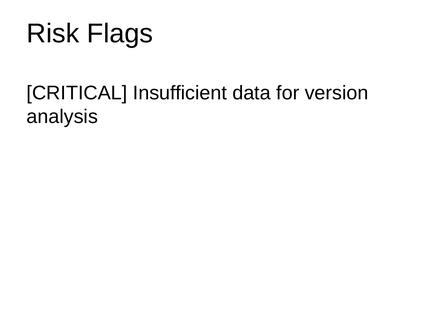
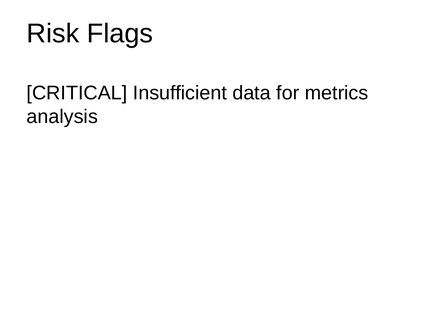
version: version -> metrics
